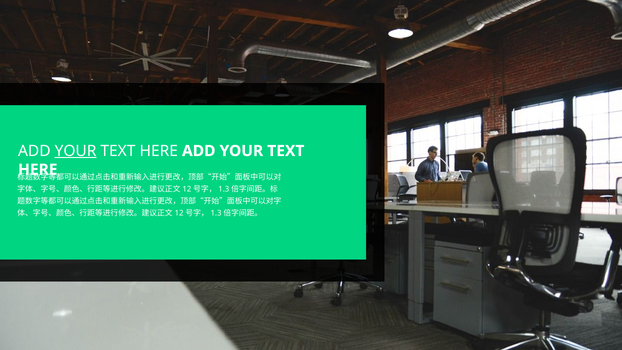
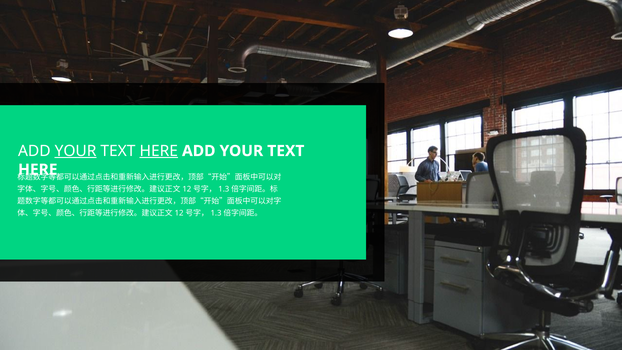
HERE at (159, 151) underline: none -> present
